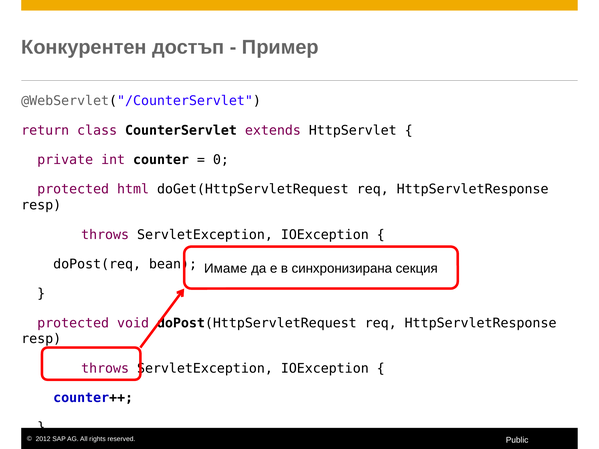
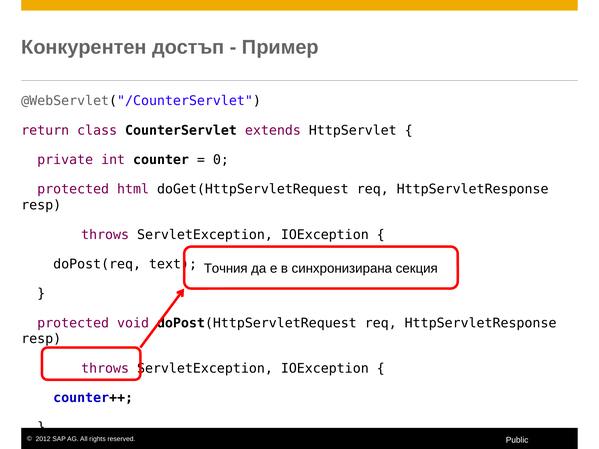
bean: bean -> text
Имаме: Имаме -> Точния
